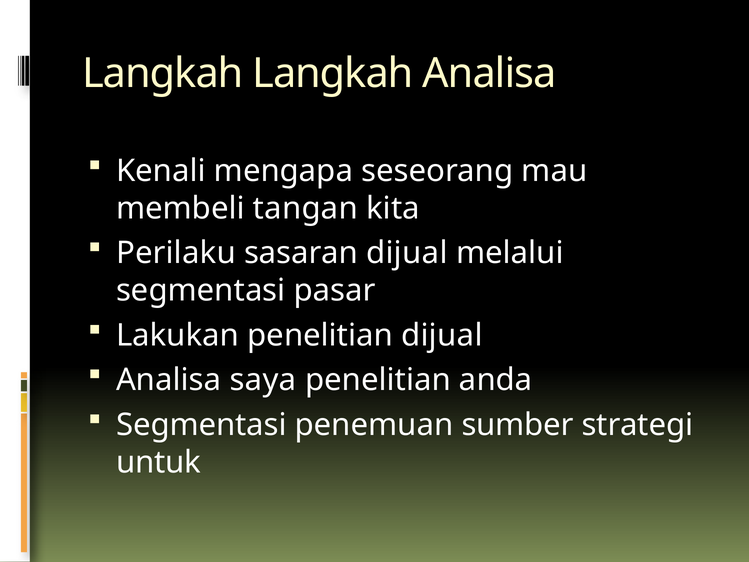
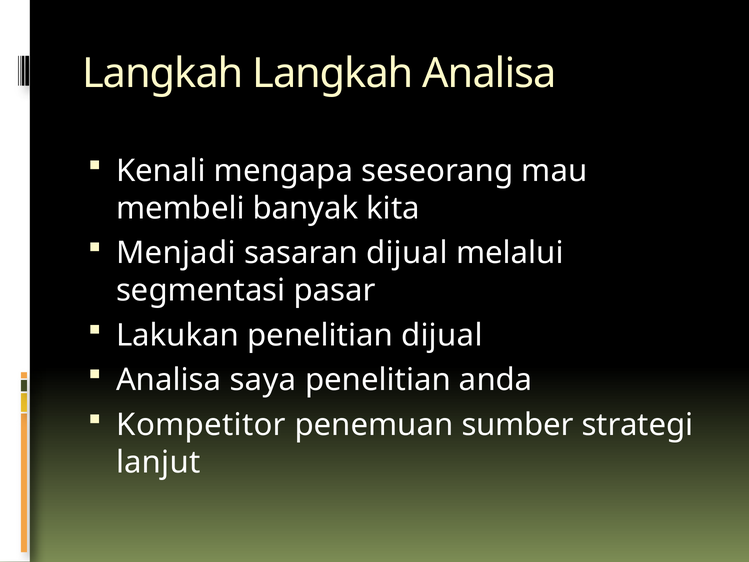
tangan: tangan -> banyak
Perilaku: Perilaku -> Menjadi
Segmentasi at (201, 425): Segmentasi -> Kompetitor
untuk: untuk -> lanjut
